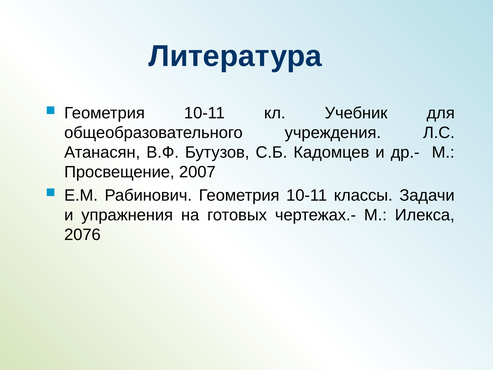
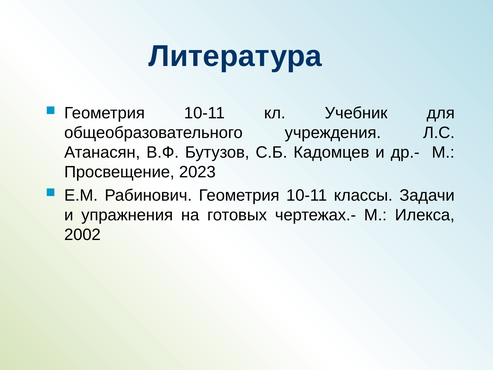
2007: 2007 -> 2023
2076: 2076 -> 2002
